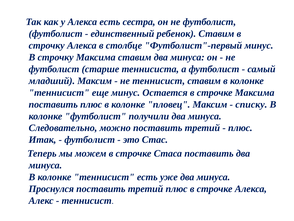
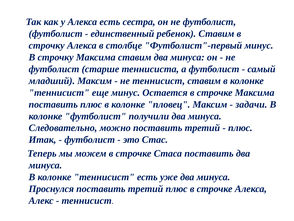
списку: списку -> задачи
